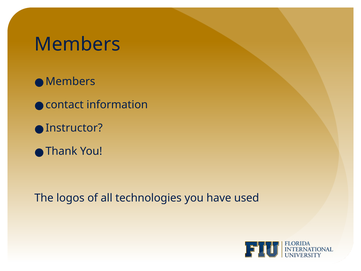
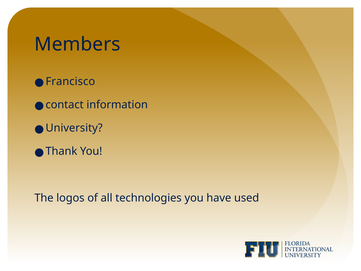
Members at (70, 81): Members -> Francisco
Instructor: Instructor -> University
